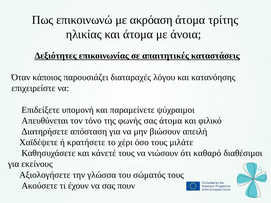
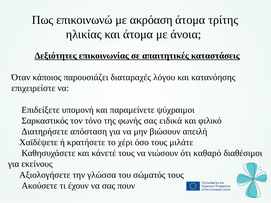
Απευθύνεται: Απευθύνεται -> Σαρκαστικός
σας άτομα: άτομα -> ειδικά
